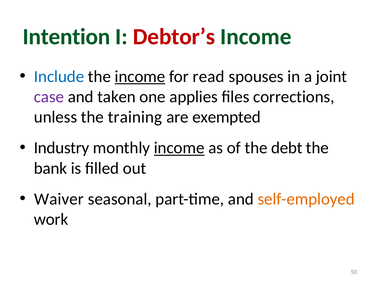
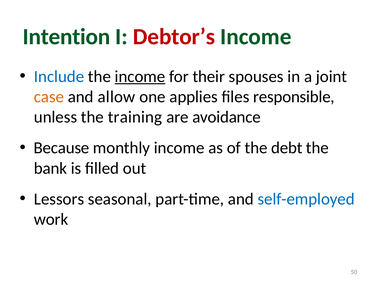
read: read -> their
case colour: purple -> orange
taken: taken -> allow
corrections: corrections -> responsible
exempted: exempted -> avoidance
Industry: Industry -> Because
income at (179, 148) underline: present -> none
Waiver: Waiver -> Lessors
self-employed colour: orange -> blue
